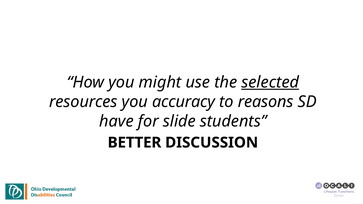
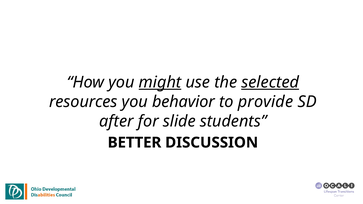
might underline: none -> present
accuracy: accuracy -> behavior
reasons: reasons -> provide
have: have -> after
